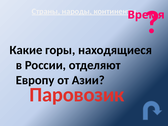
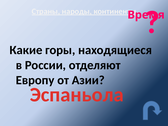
Паровозик: Паровозик -> Эспаньола
